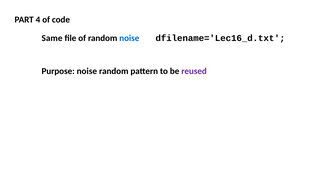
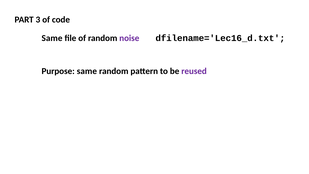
4: 4 -> 3
noise at (129, 38) colour: blue -> purple
Purpose noise: noise -> same
